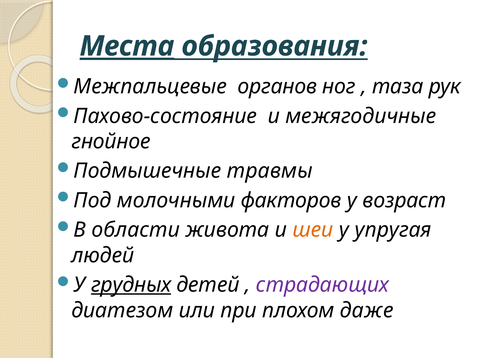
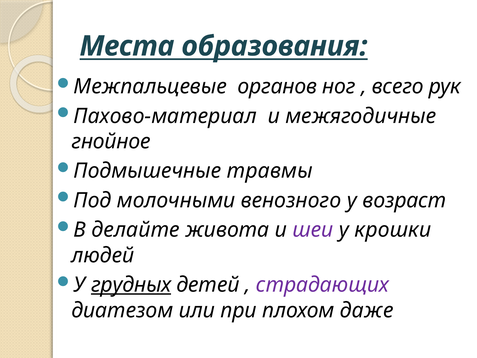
Места underline: present -> none
таза: таза -> всего
Пахово-состояние: Пахово-состояние -> Пахово-материал
факторов: факторов -> венозного
области: области -> делайте
шеи colour: orange -> purple
упругая: упругая -> крошки
